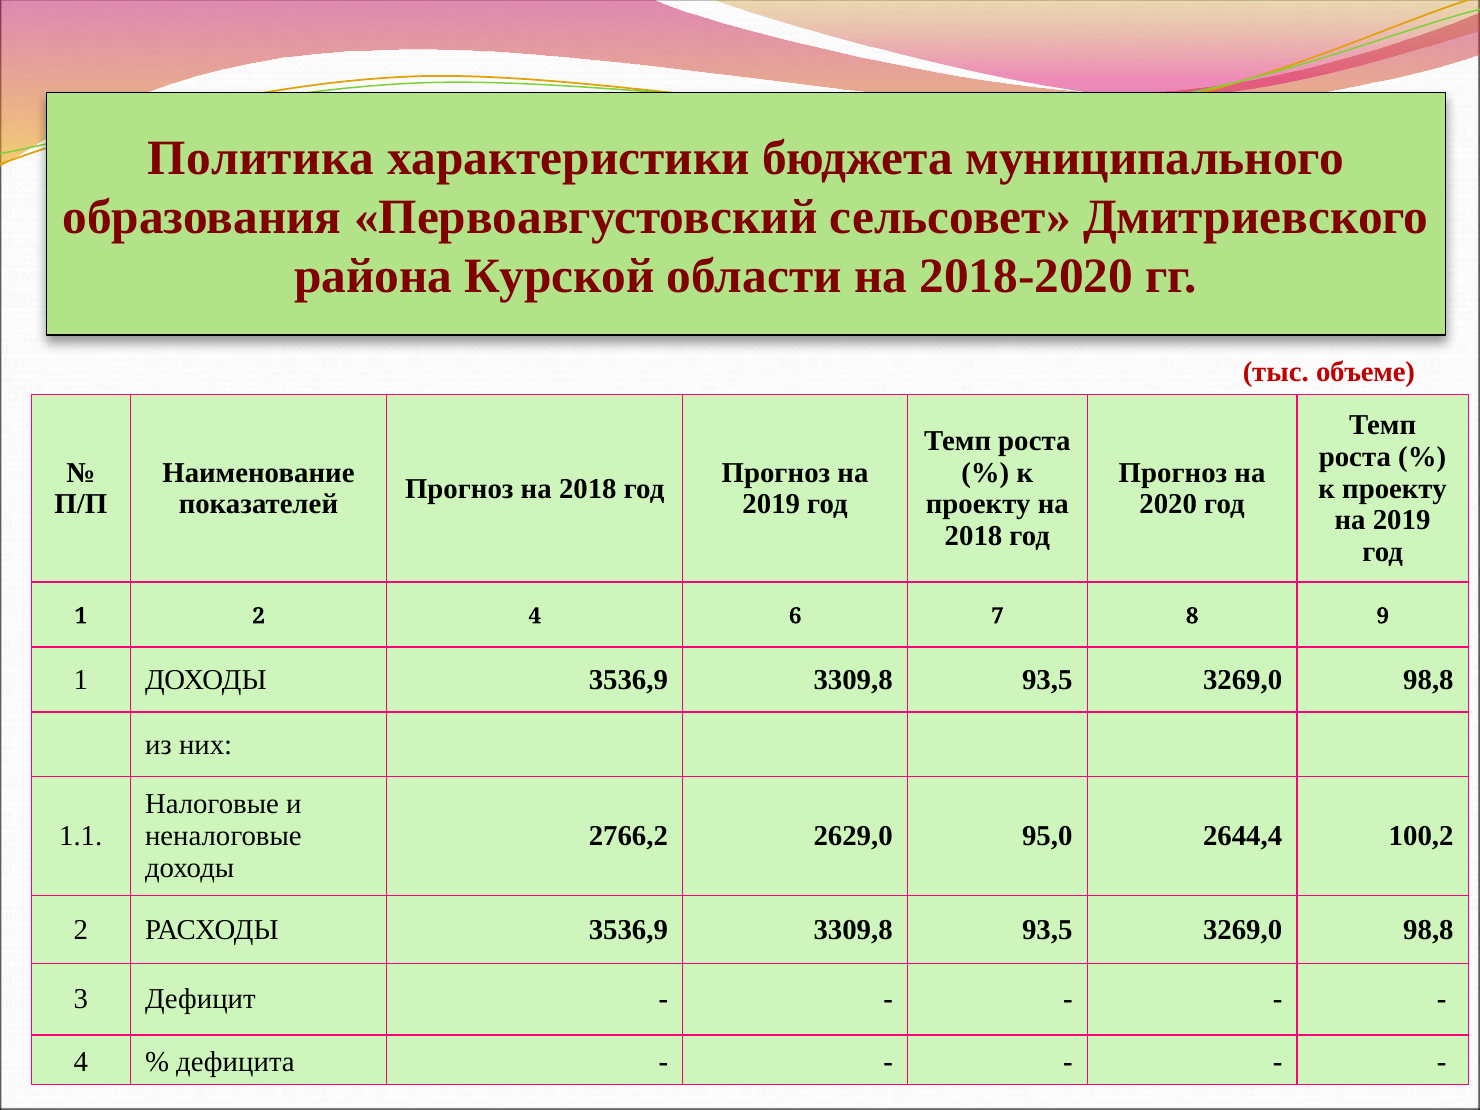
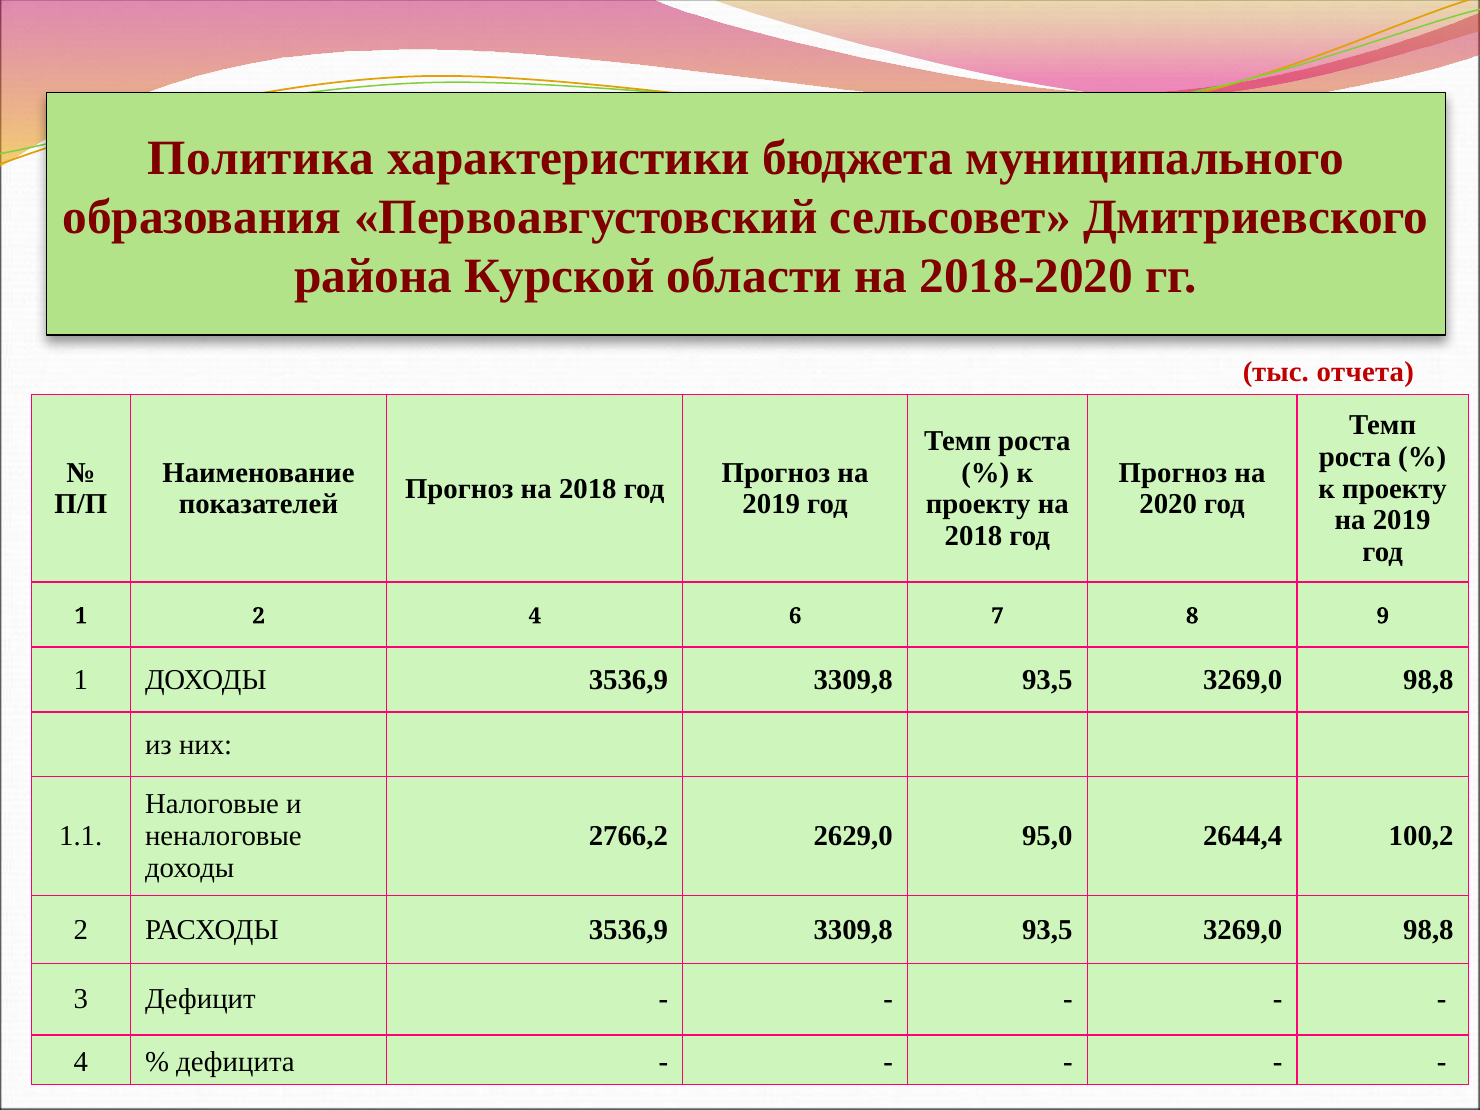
объеме: объеме -> отчета
